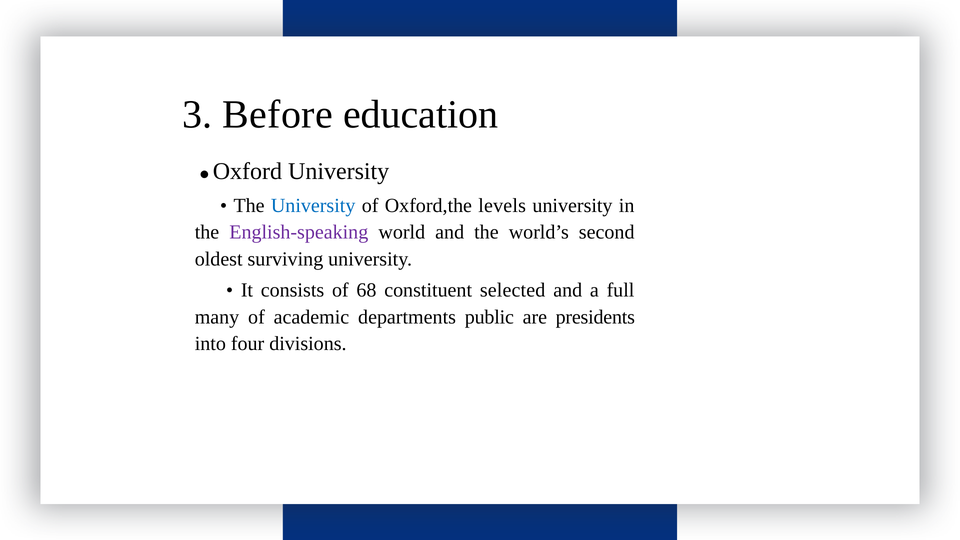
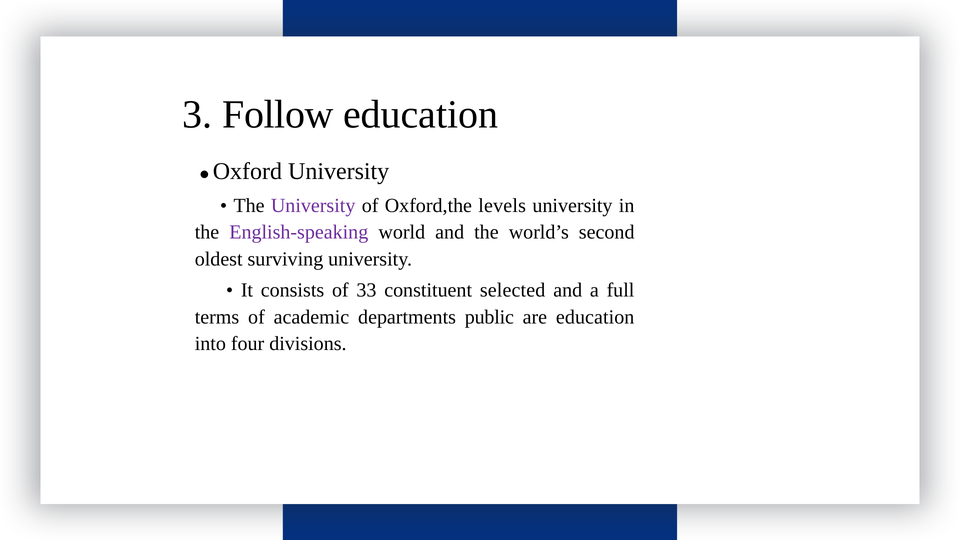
Before: Before -> Follow
University at (313, 206) colour: blue -> purple
68: 68 -> 33
many: many -> terms
are presidents: presidents -> education
